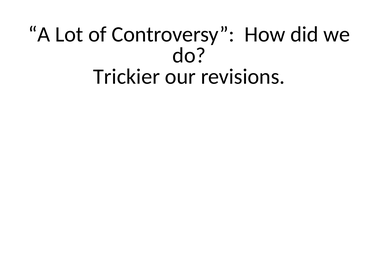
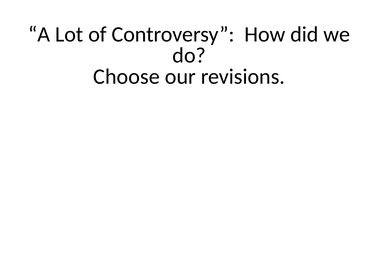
Trickier: Trickier -> Choose
